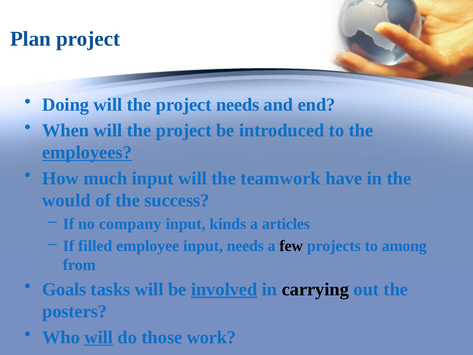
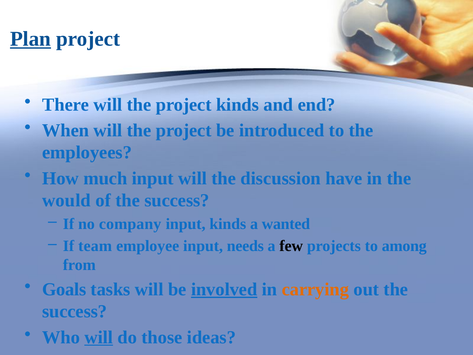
Plan underline: none -> present
Doing: Doing -> There
project needs: needs -> kinds
employees underline: present -> none
teamwork: teamwork -> discussion
articles: articles -> wanted
filled: filled -> team
carrying colour: black -> orange
posters at (75, 311): posters -> success
work: work -> ideas
